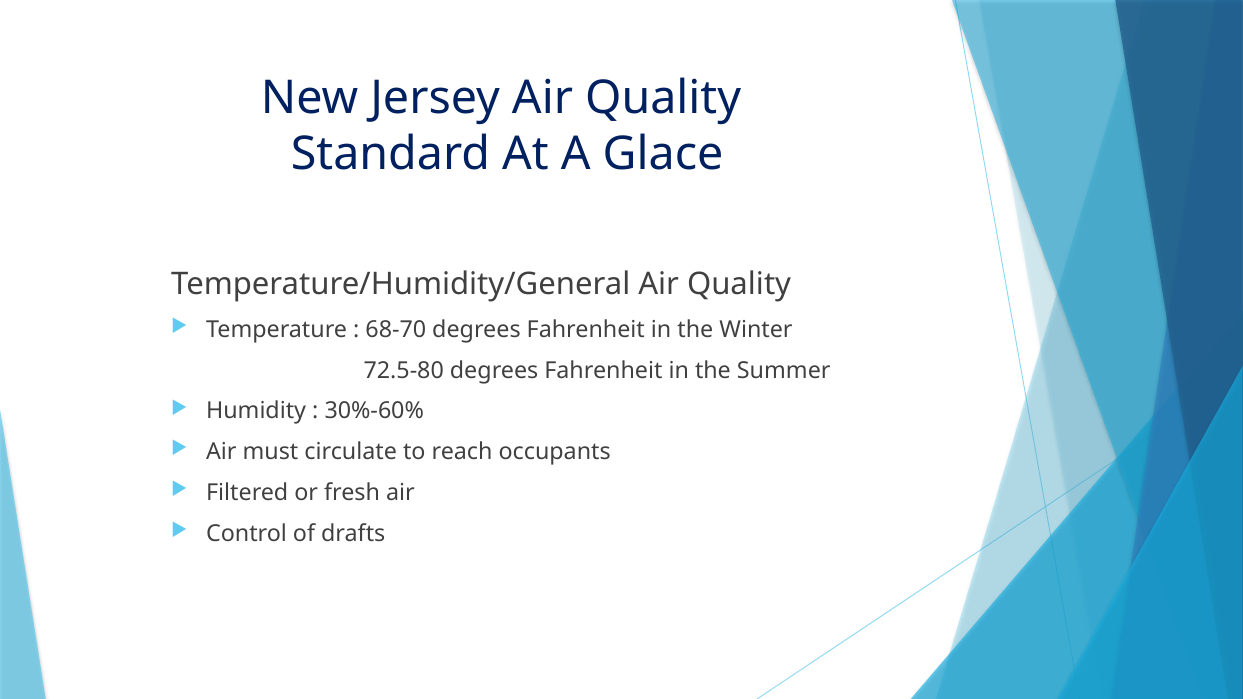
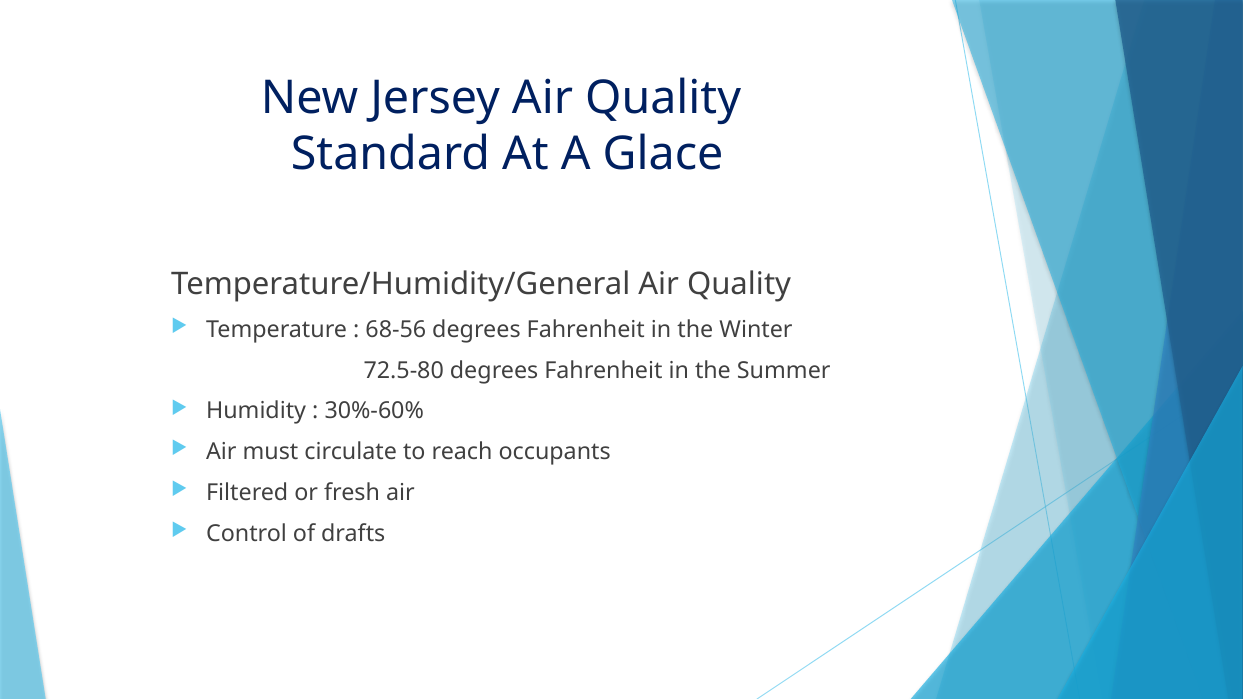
68-70: 68-70 -> 68-56
